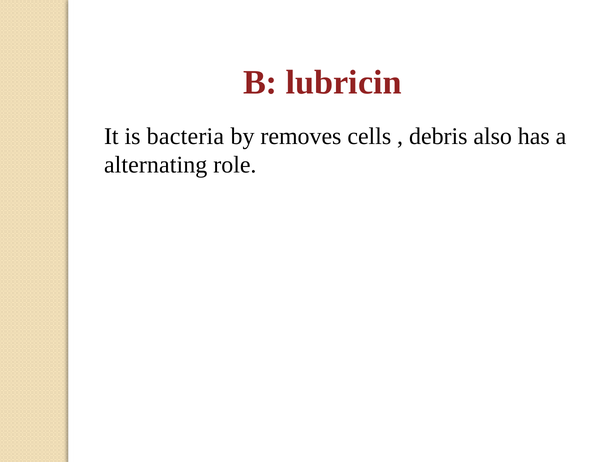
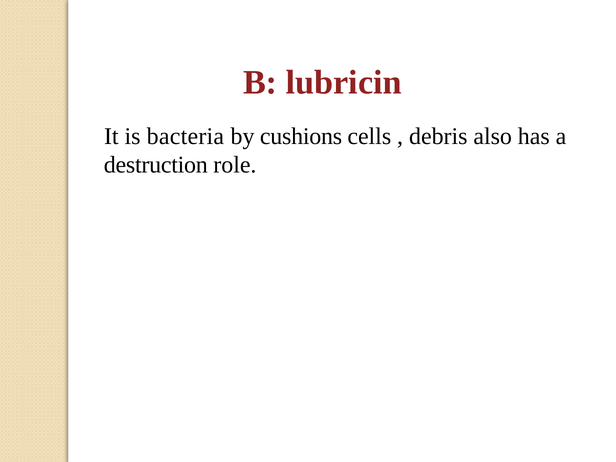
removes: removes -> cushions
alternating: alternating -> destruction
